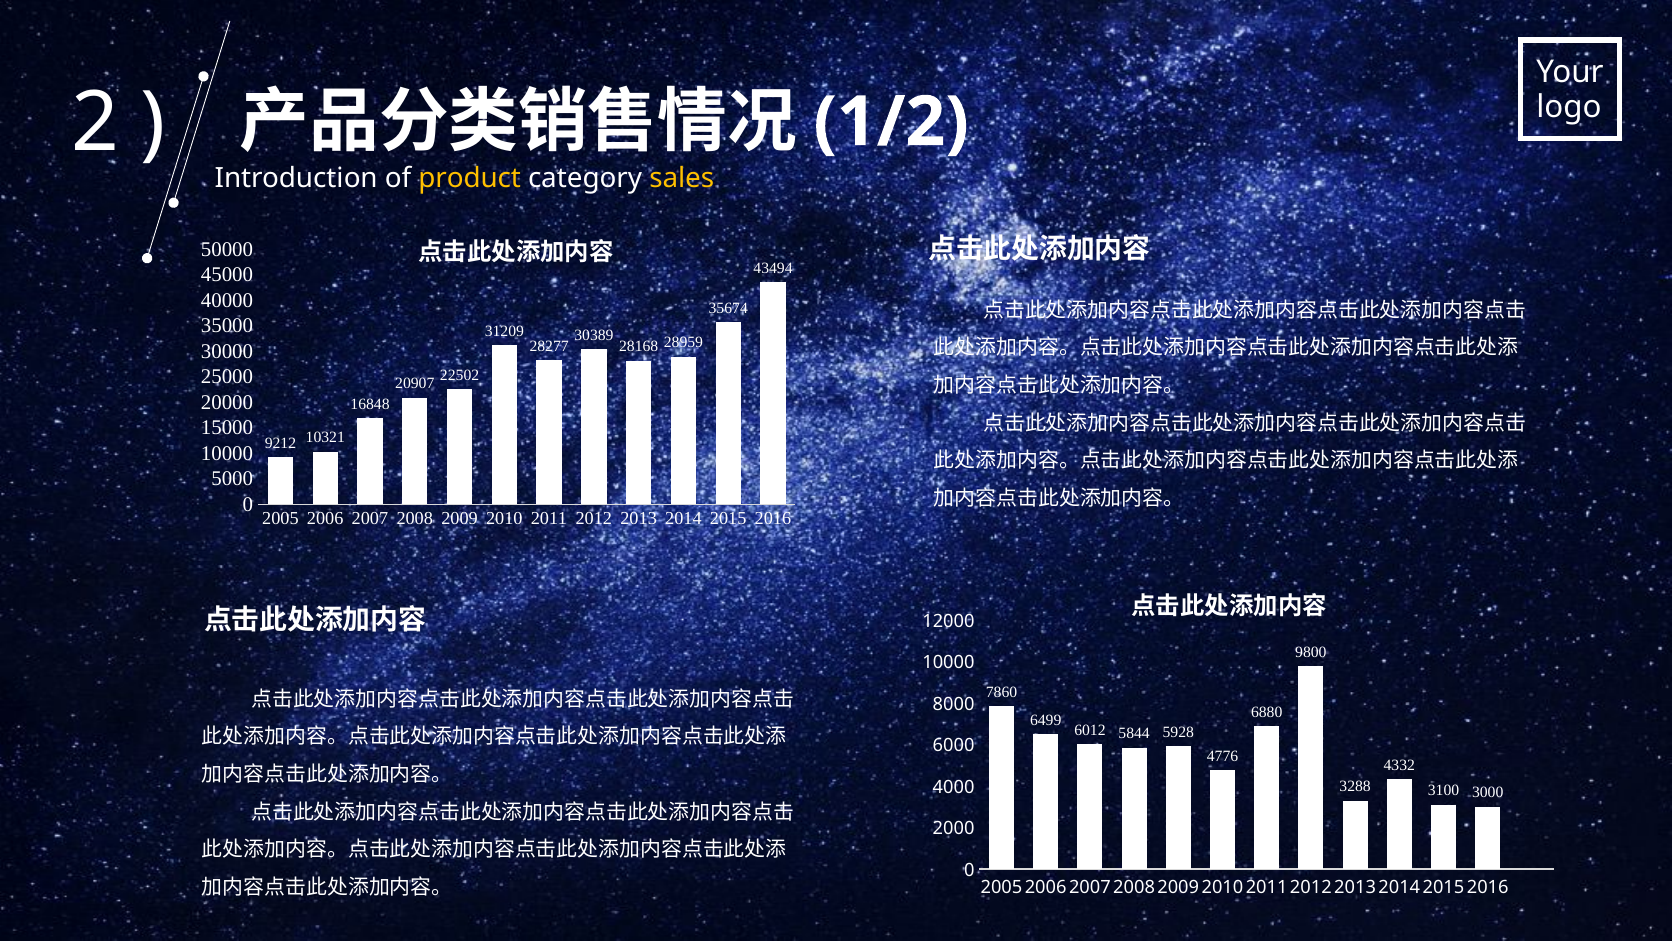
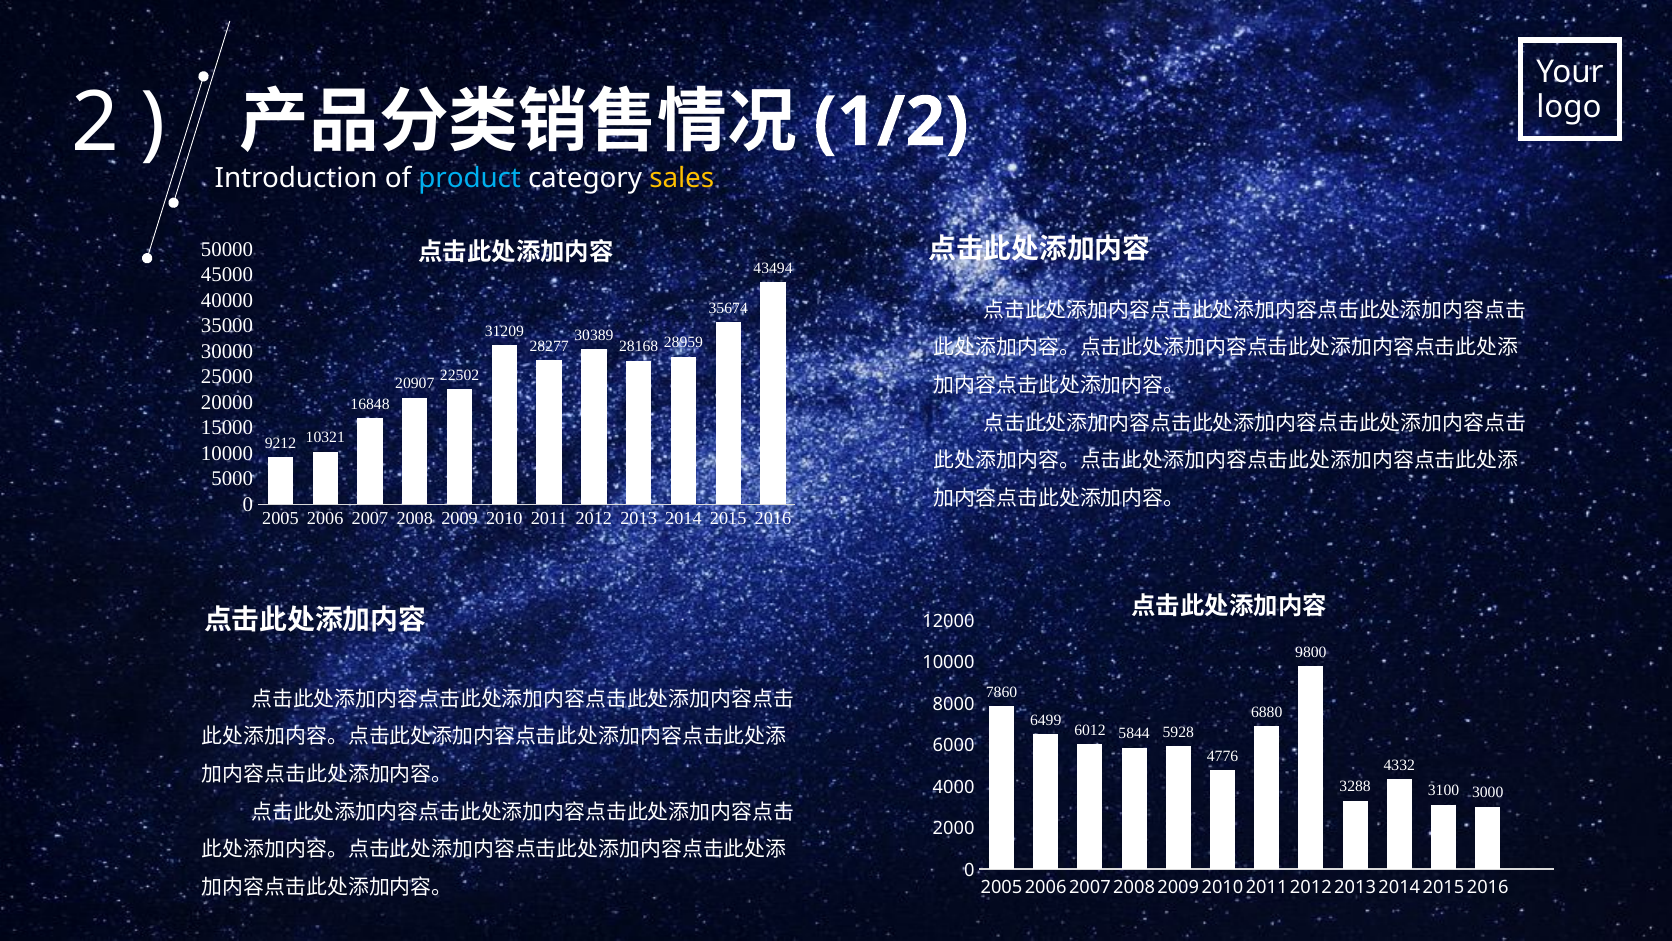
product colour: yellow -> light blue
